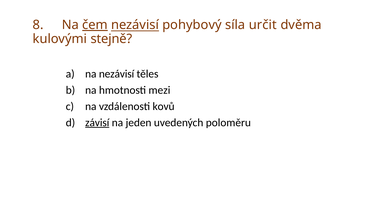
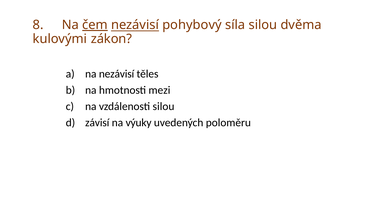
síla určit: určit -> silou
stejně: stejně -> zákon
vzdálenosti kovů: kovů -> silou
závisí underline: present -> none
jeden: jeden -> výuky
